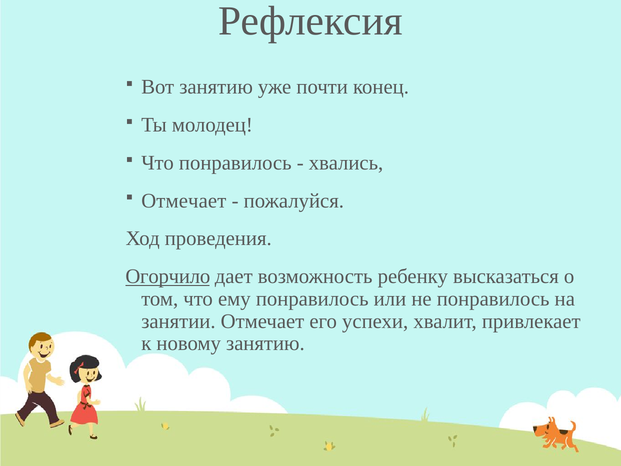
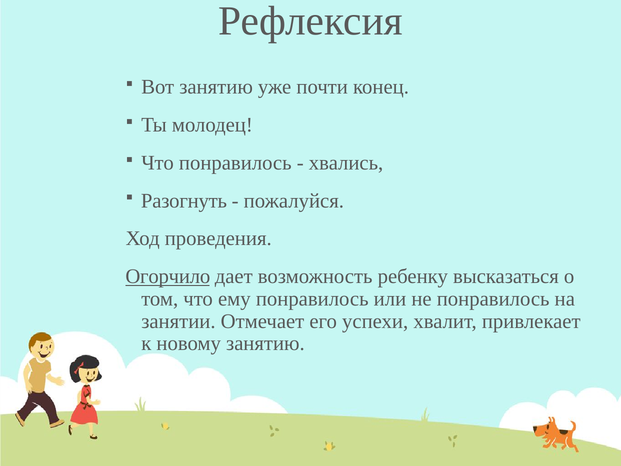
Отмечает at (184, 201): Отмечает -> Разогнуть
